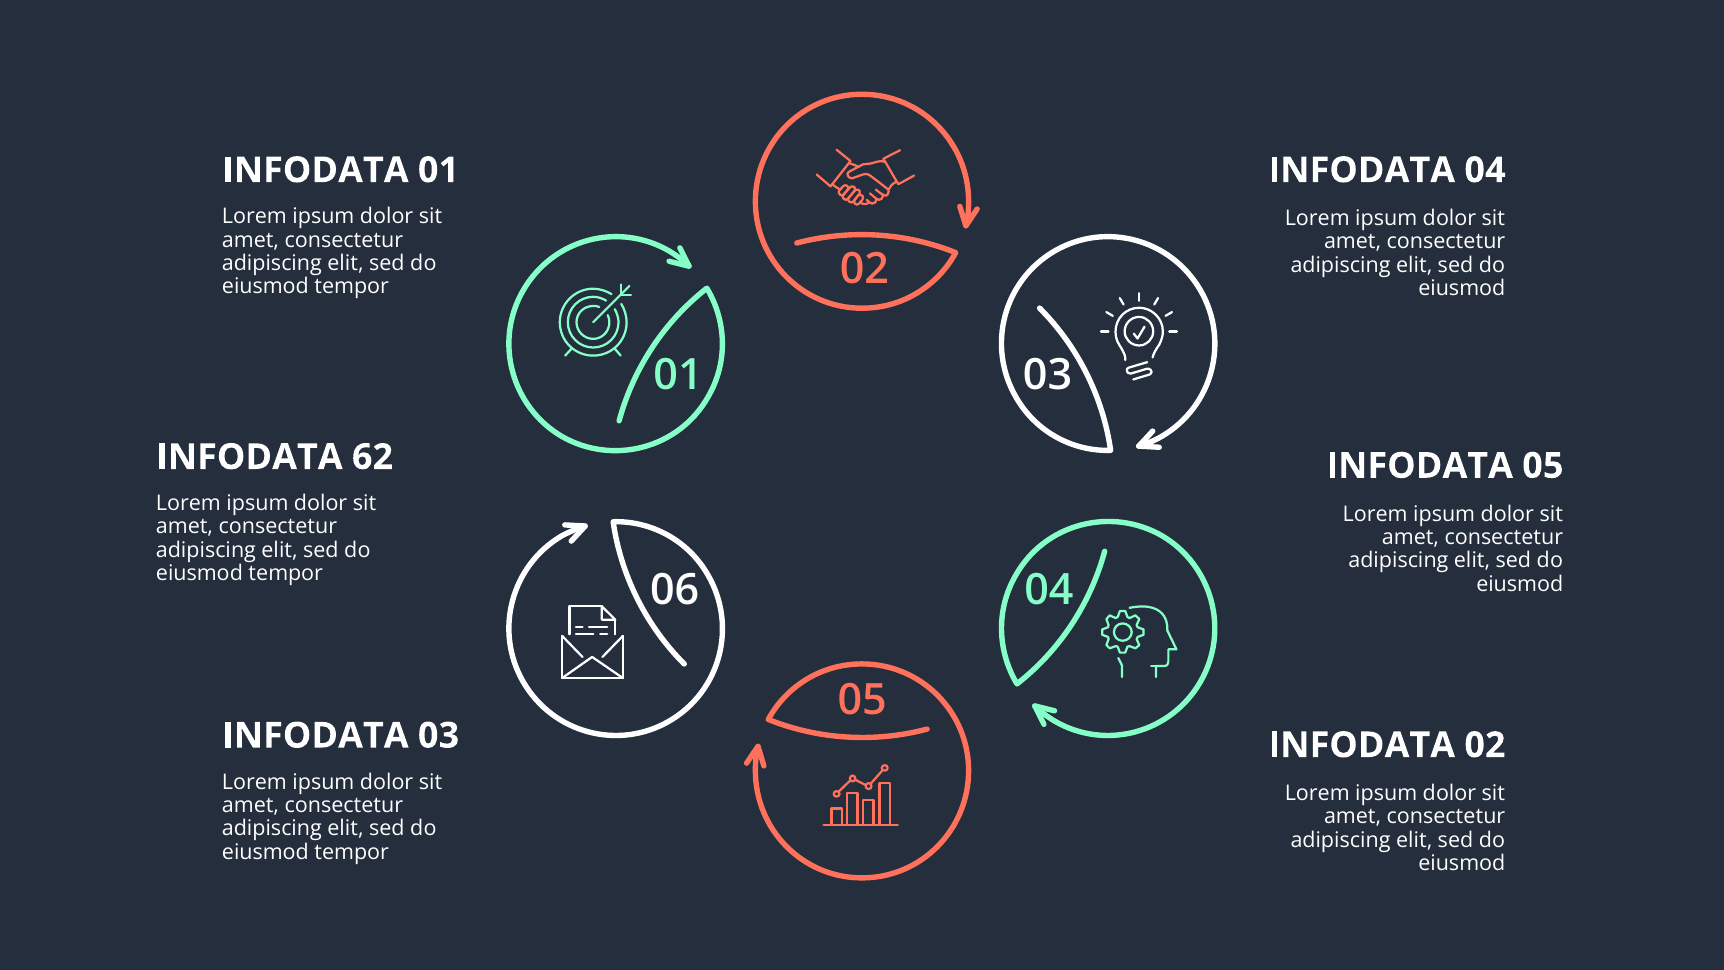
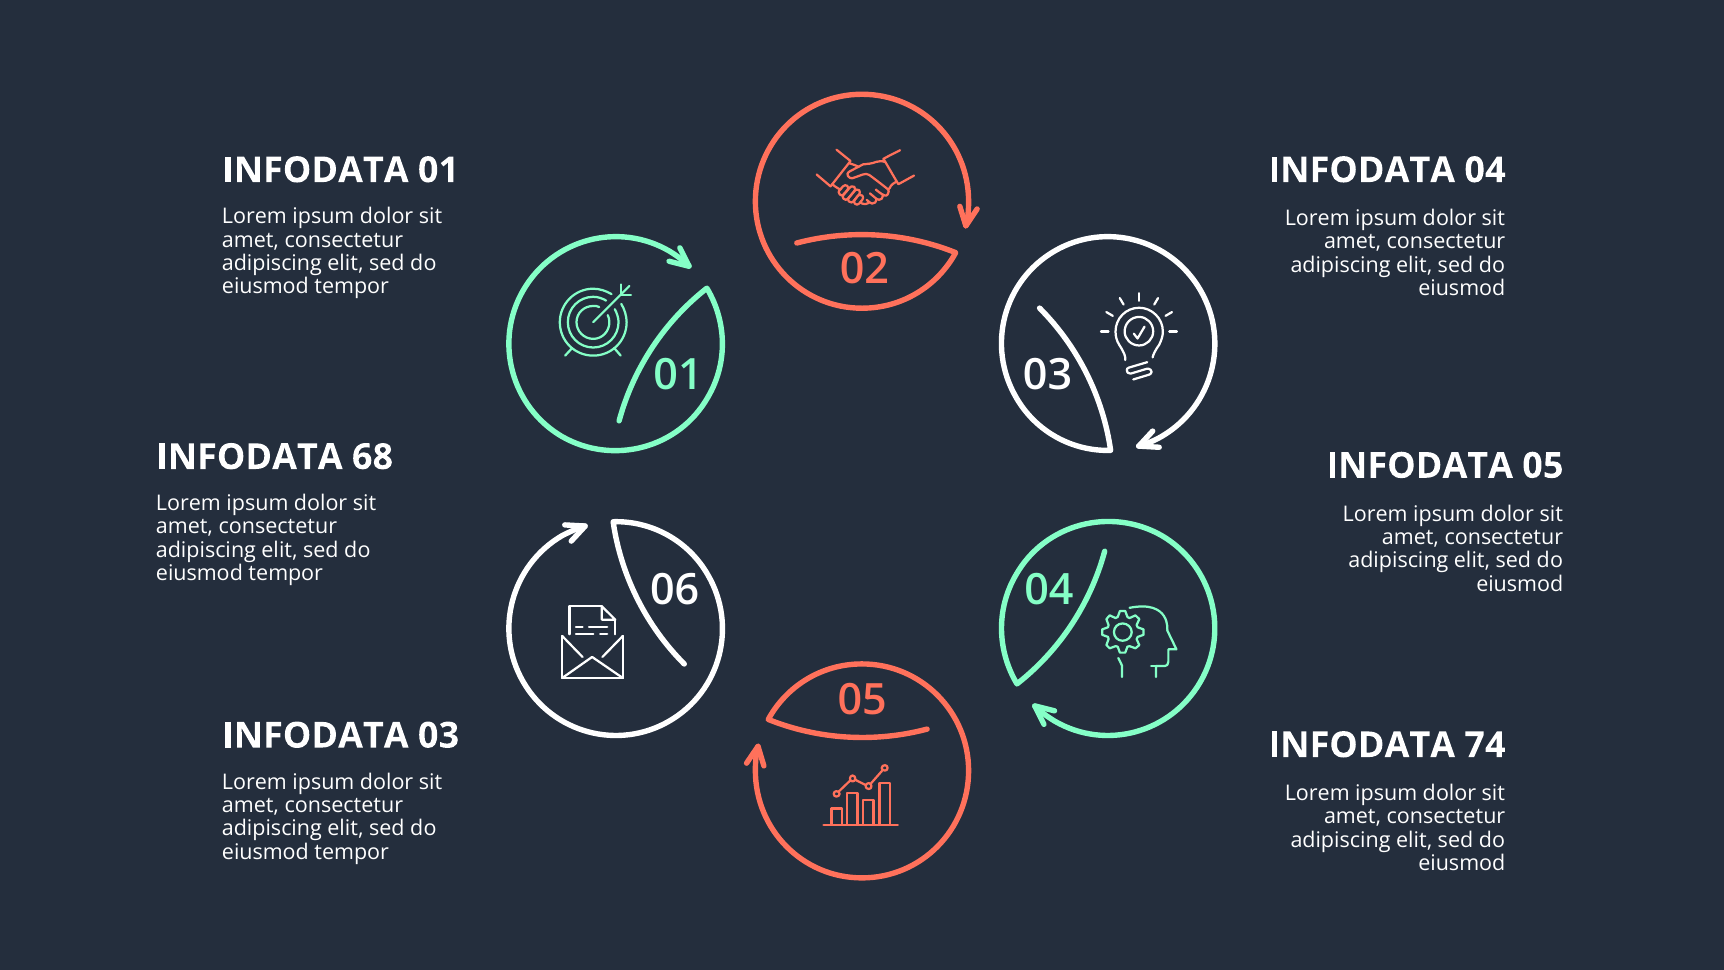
62: 62 -> 68
INFODATA 02: 02 -> 74
